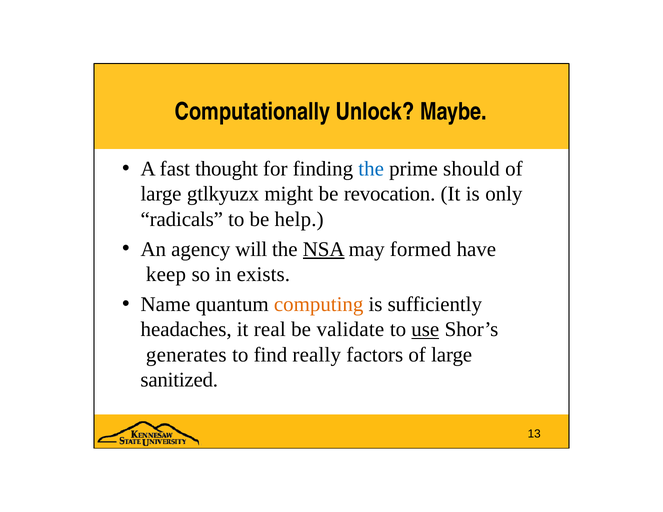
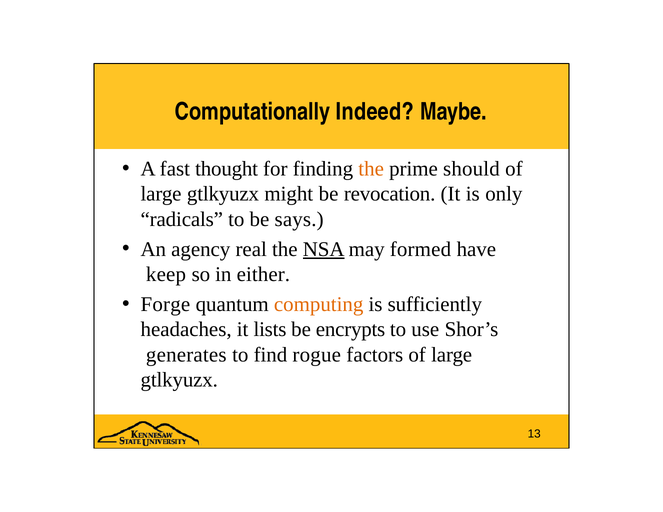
Unlock: Unlock -> Indeed
the at (371, 169) colour: blue -> orange
help: help -> says
will: will -> real
exists: exists -> either
Name: Name -> Forge
real: real -> lists
validate: validate -> encrypts
use underline: present -> none
really: really -> rogue
sanitized at (179, 380): sanitized -> gtlkyuzx
